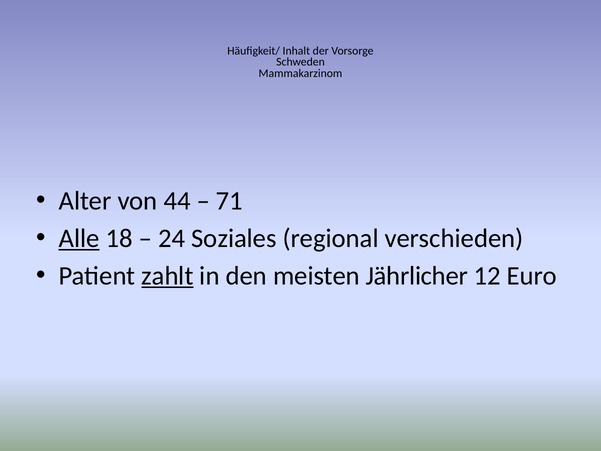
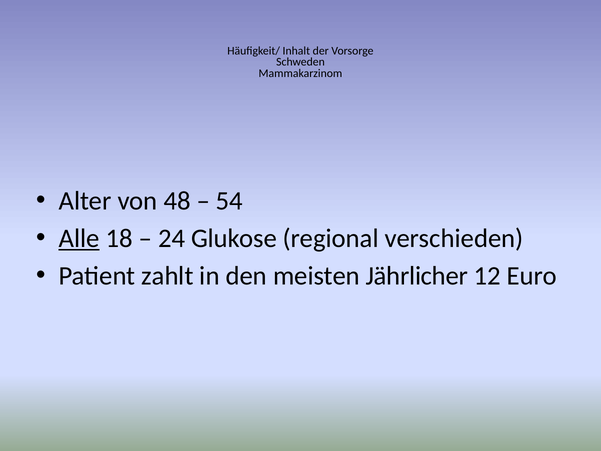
44: 44 -> 48
71: 71 -> 54
Soziales: Soziales -> Glukose
zahlt underline: present -> none
